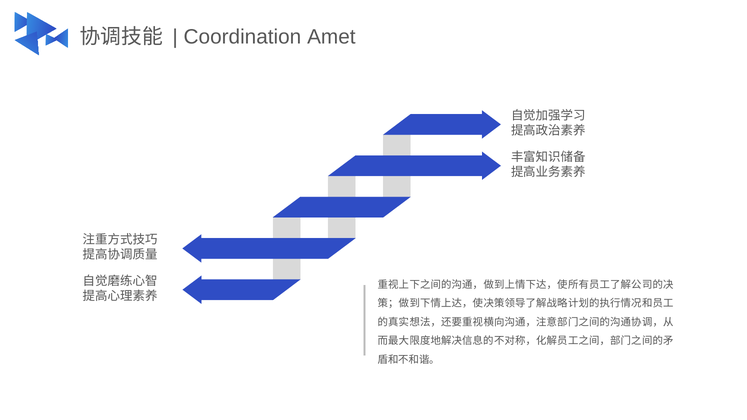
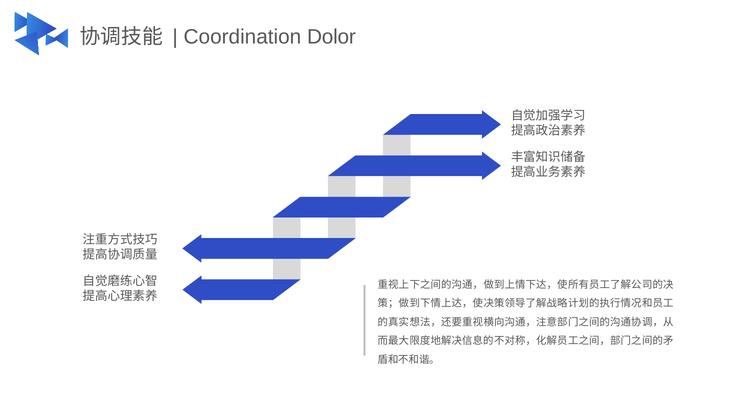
Amet: Amet -> Dolor
